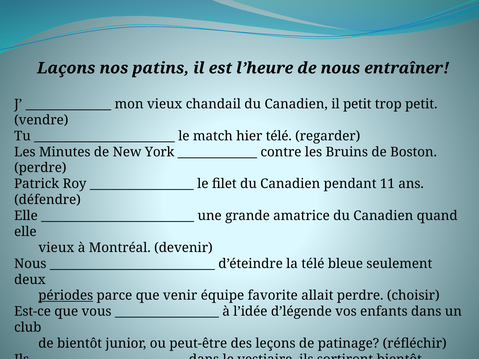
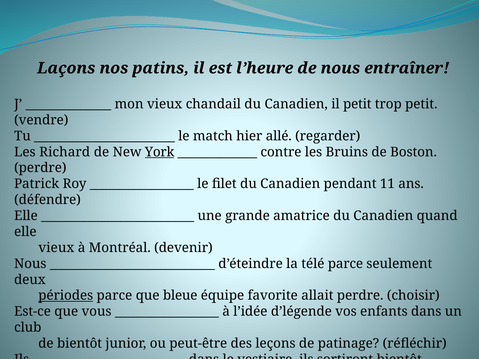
hier télé: télé -> allé
Minutes: Minutes -> Richard
York underline: none -> present
télé bleue: bleue -> parce
que venir: venir -> bleue
